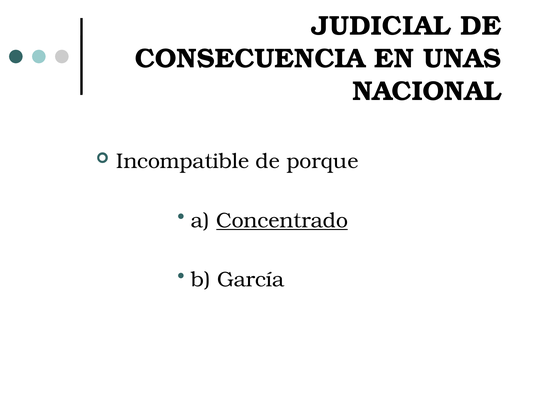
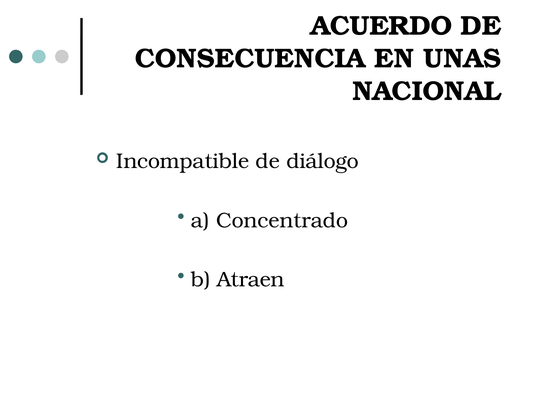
JUDICIAL: JUDICIAL -> ACUERDO
porque: porque -> diálogo
Concentrado underline: present -> none
García: García -> Atraen
